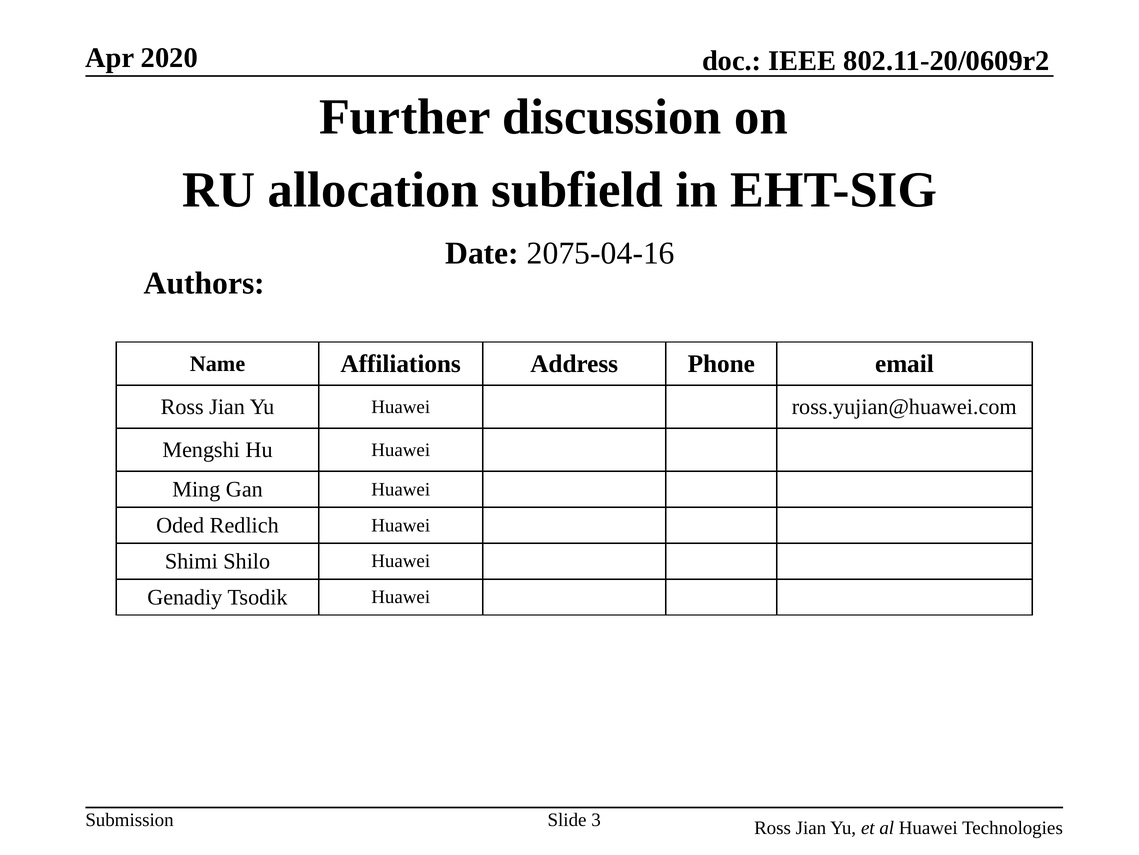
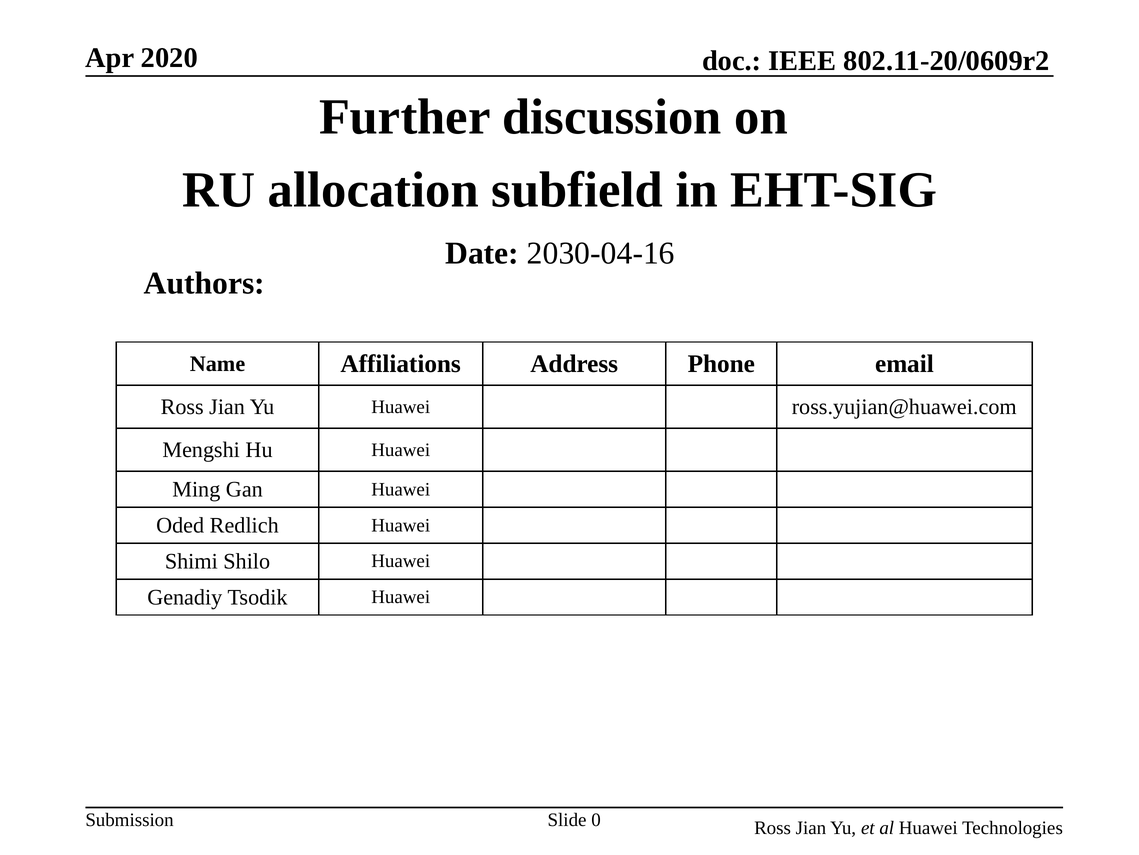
2075-04-16: 2075-04-16 -> 2030-04-16
3: 3 -> 0
